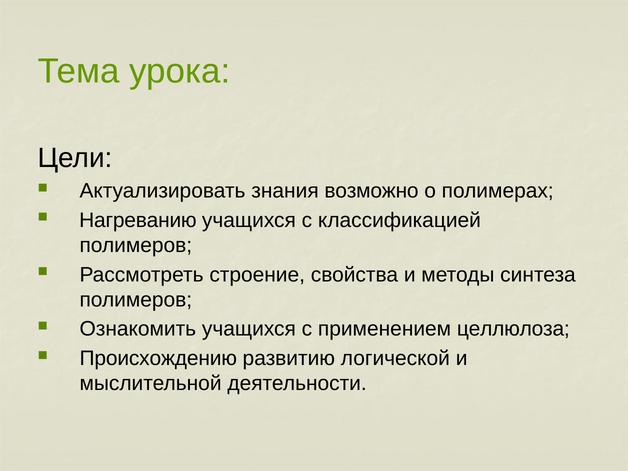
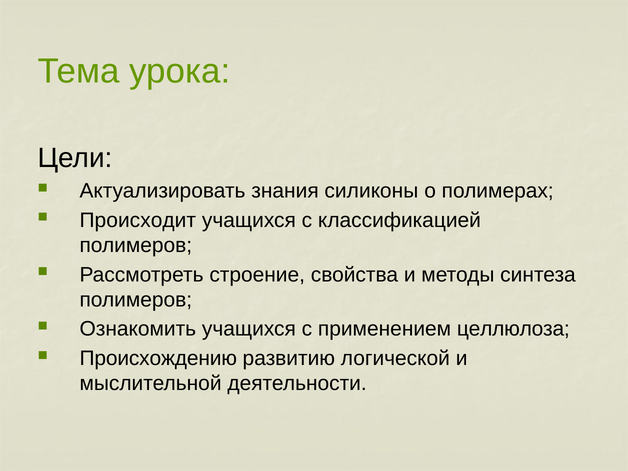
возможно: возможно -> силиконы
Нагреванию: Нагреванию -> Происходит
